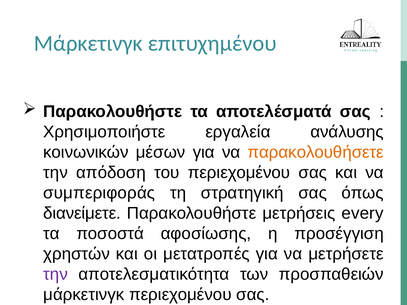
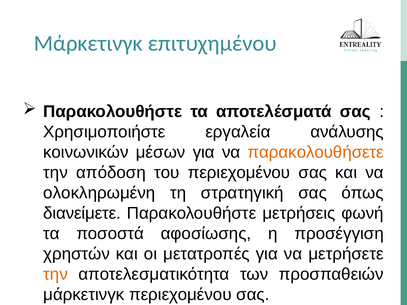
συμπεριφοράς: συμπεριφοράς -> ολοκληρωμένη
every: every -> φωνή
την at (56, 274) colour: purple -> orange
